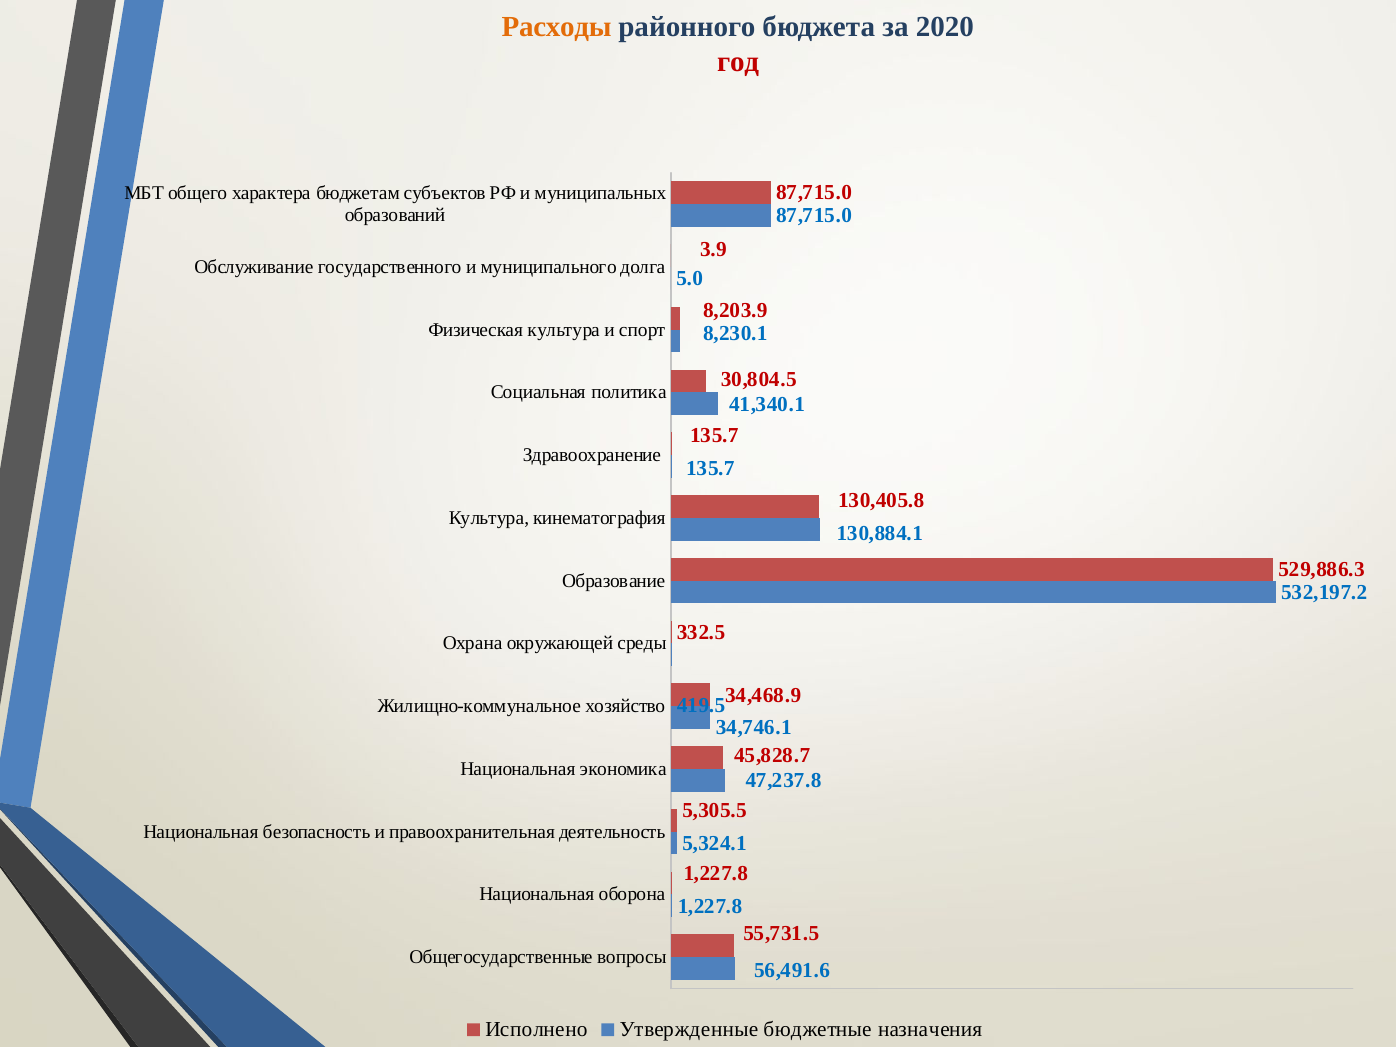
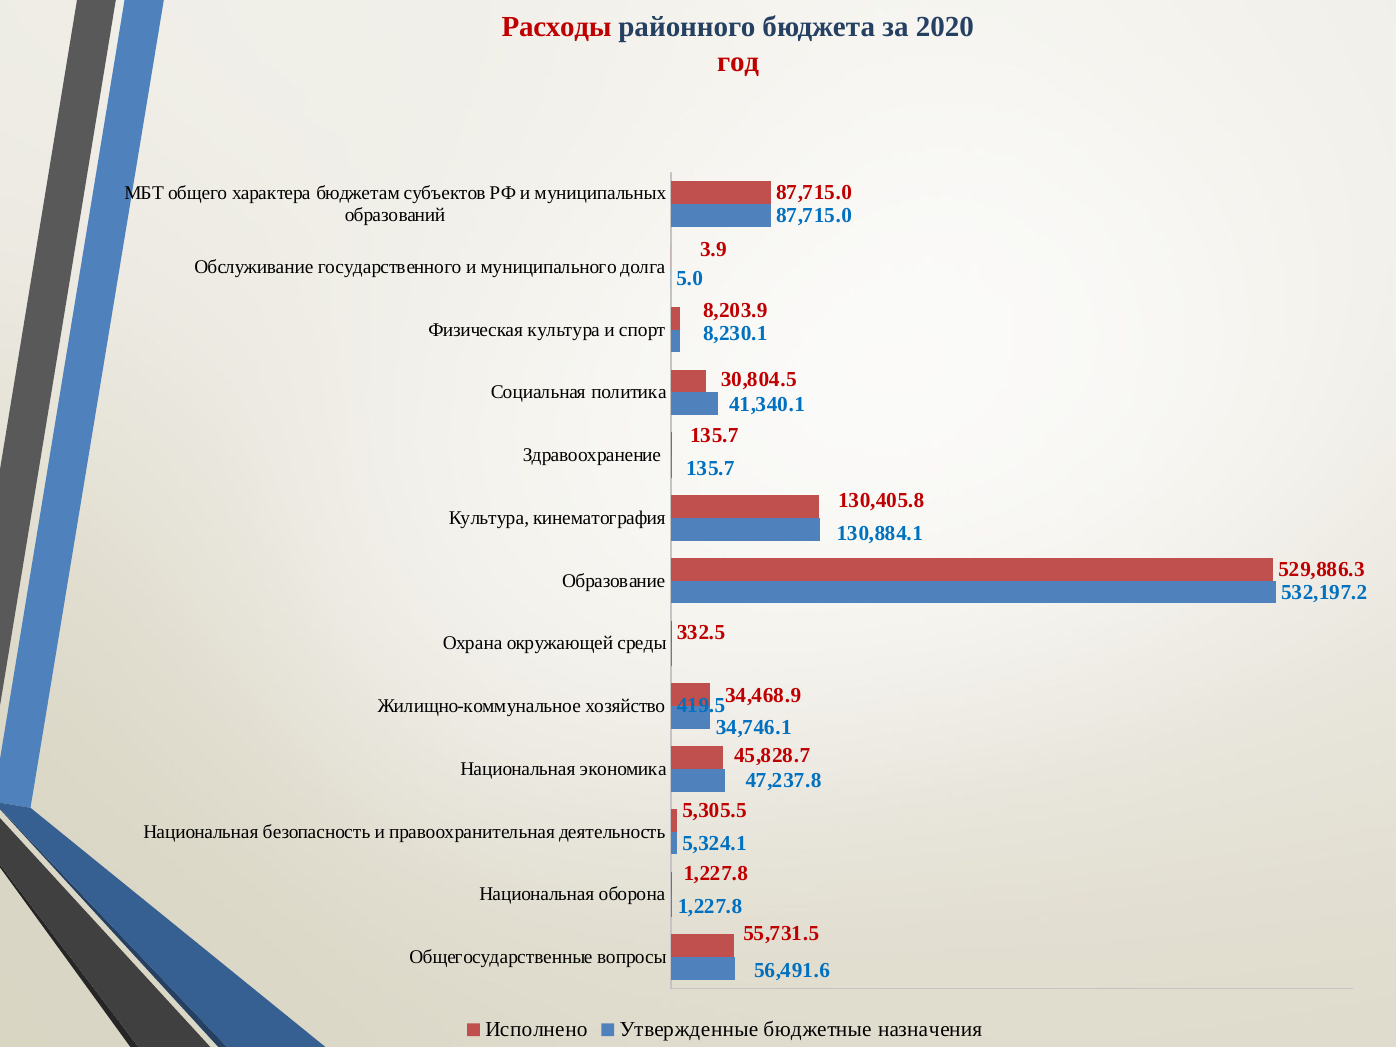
Расходы colour: orange -> red
